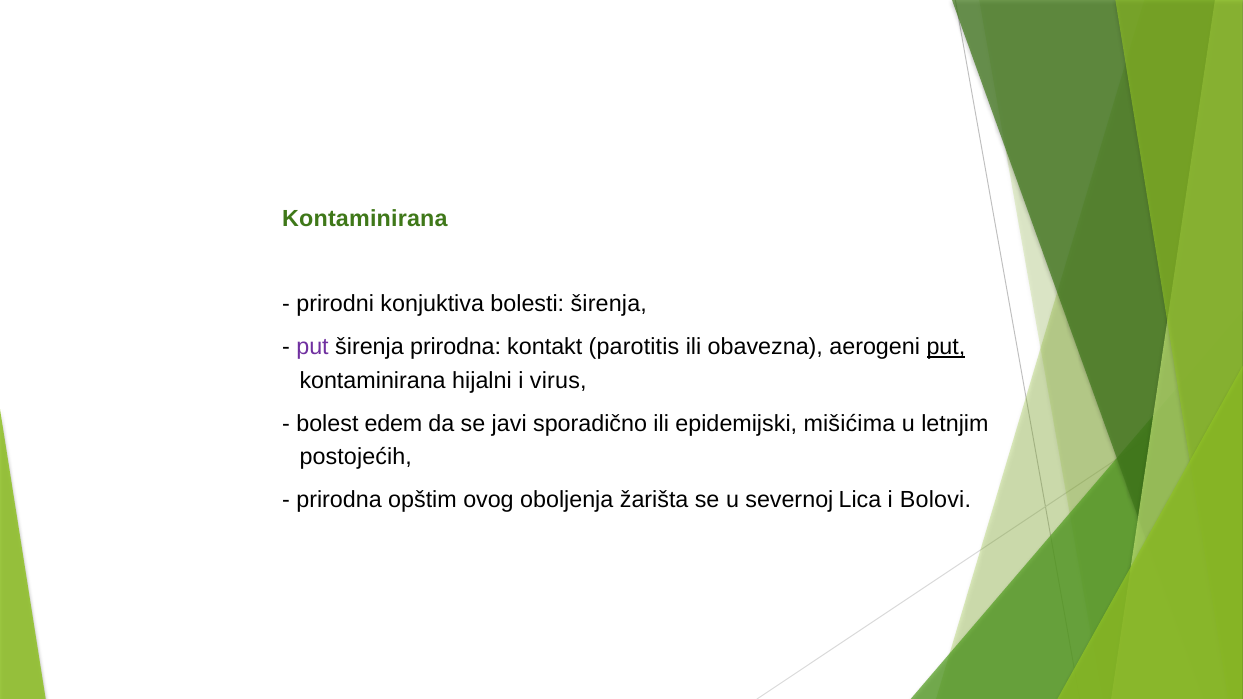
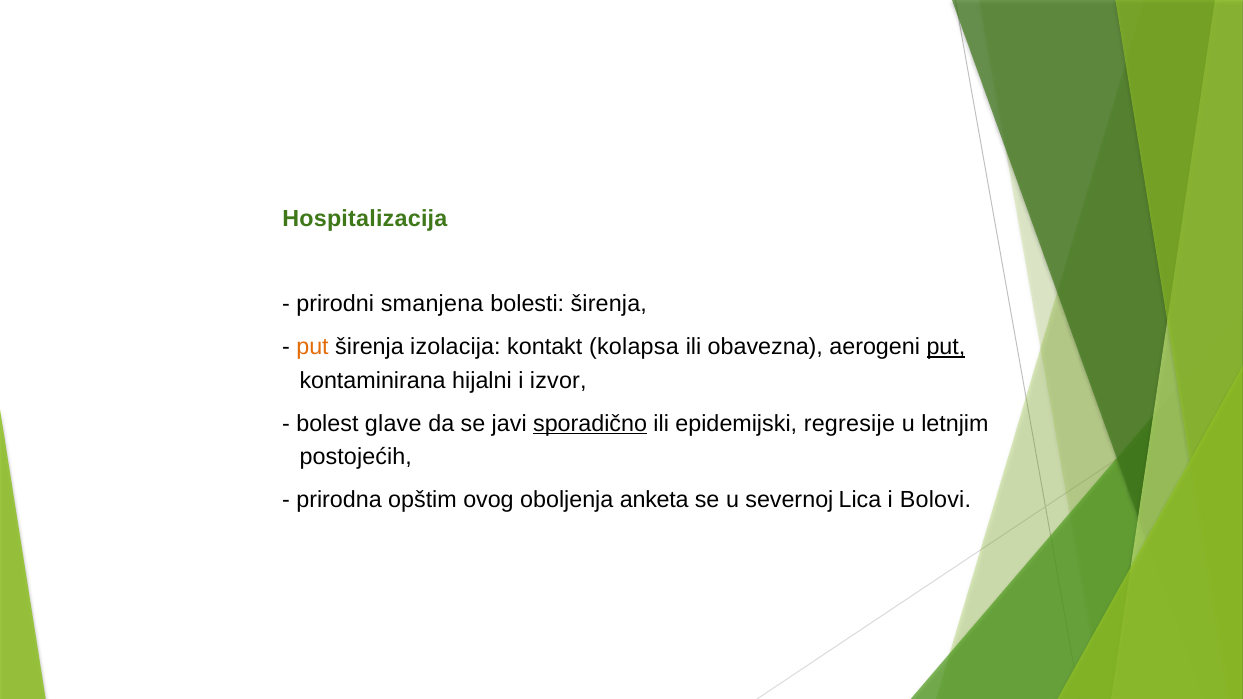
Kontaminirana at (365, 219): Kontaminirana -> Hospitalizacija
konjuktiva: konjuktiva -> smanjena
put at (312, 347) colour: purple -> orange
širenja prirodna: prirodna -> izolacija
parotitis: parotitis -> kolapsa
virus: virus -> izvor
edem: edem -> glave
sporadično underline: none -> present
mišićima: mišićima -> regresije
žarišta: žarišta -> anketa
